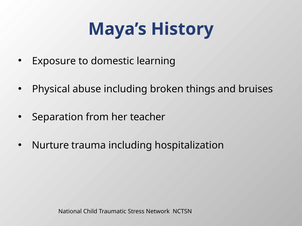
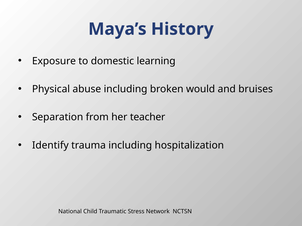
things: things -> would
Nurture: Nurture -> Identify
